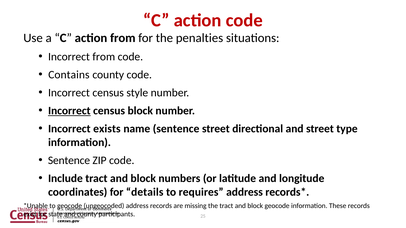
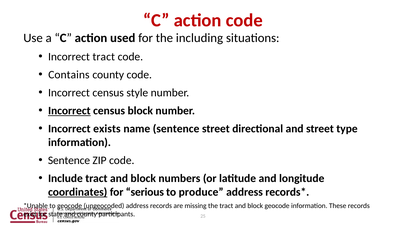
action from: from -> used
penalties: penalties -> including
Incorrect from: from -> tract
coordinates underline: none -> present
details: details -> serious
requires: requires -> produce
